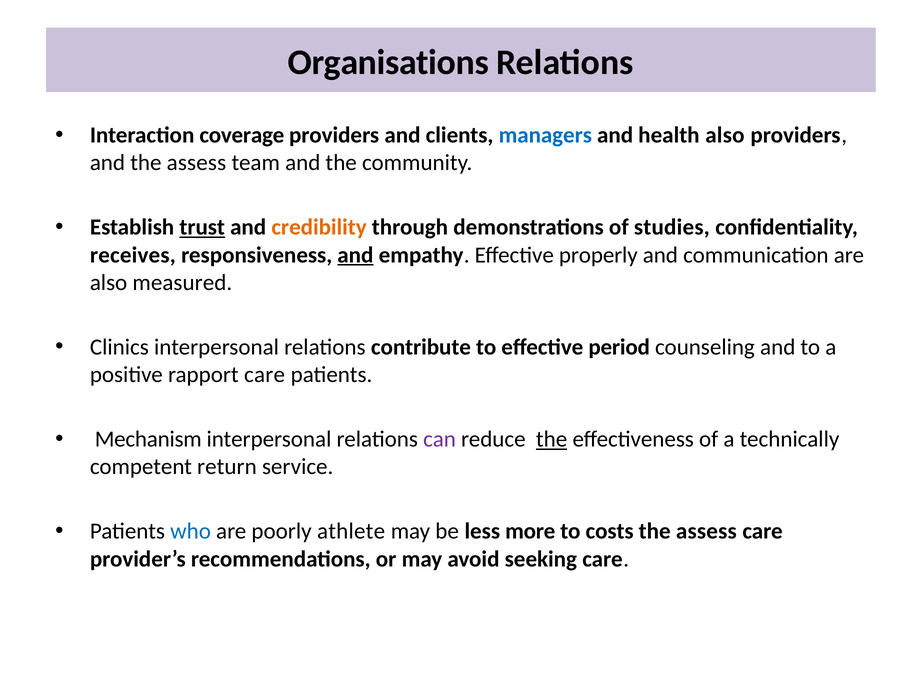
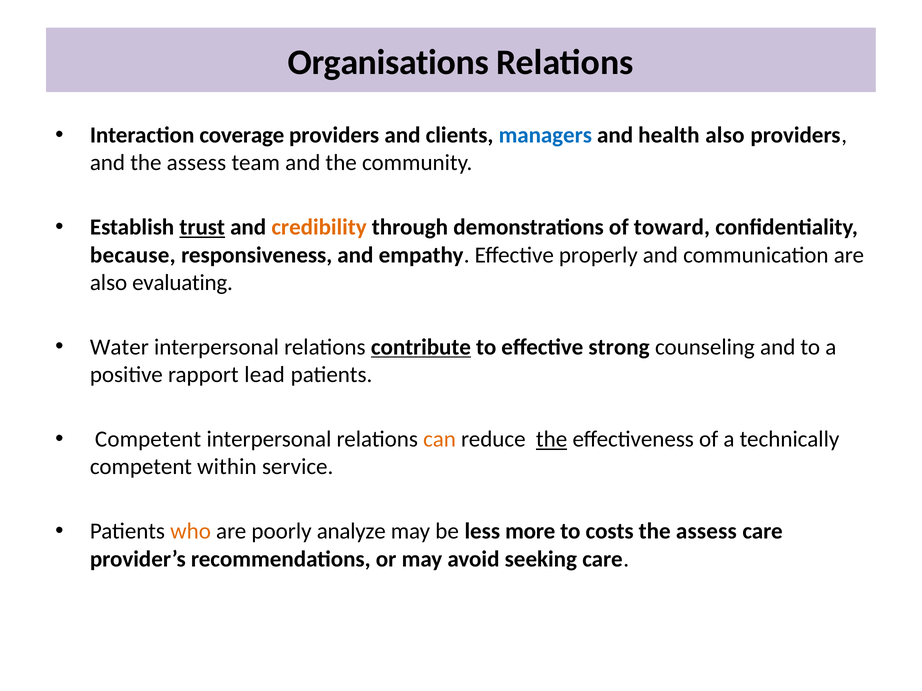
studies: studies -> toward
receives: receives -> because
and at (355, 255) underline: present -> none
measured: measured -> evaluating
Clinics: Clinics -> Water
contribute underline: none -> present
period: period -> strong
rapport care: care -> lead
Mechanism at (148, 440): Mechanism -> Competent
can colour: purple -> orange
return: return -> within
who colour: blue -> orange
athlete: athlete -> analyze
